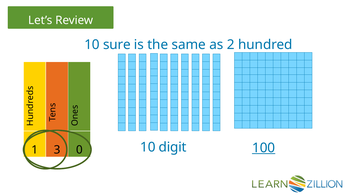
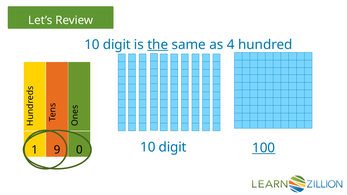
sure at (117, 45): sure -> digit
the underline: none -> present
2: 2 -> 4
3: 3 -> 9
